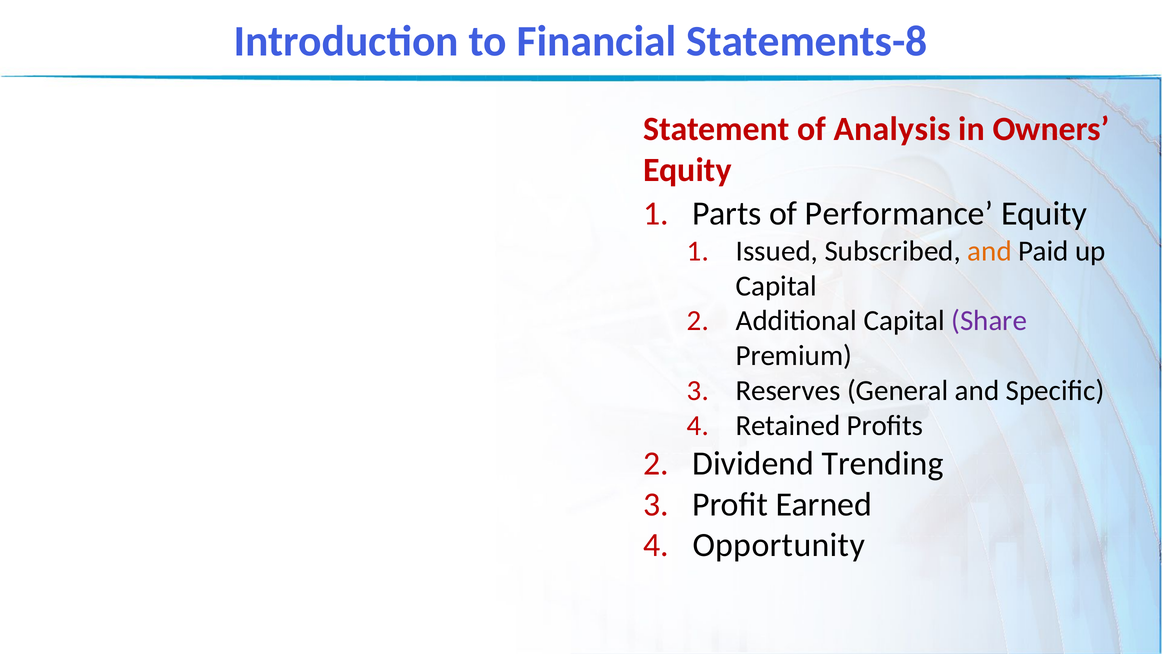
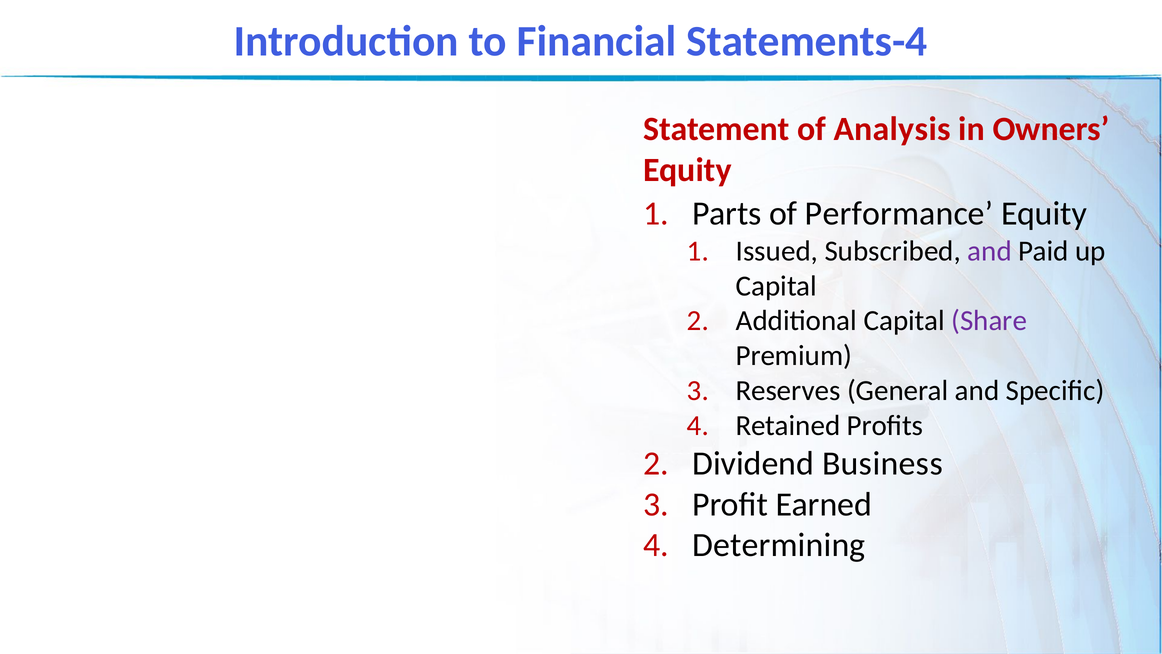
Statements-8: Statements-8 -> Statements-4
and at (990, 251) colour: orange -> purple
Trending: Trending -> Business
Opportunity: Opportunity -> Determining
